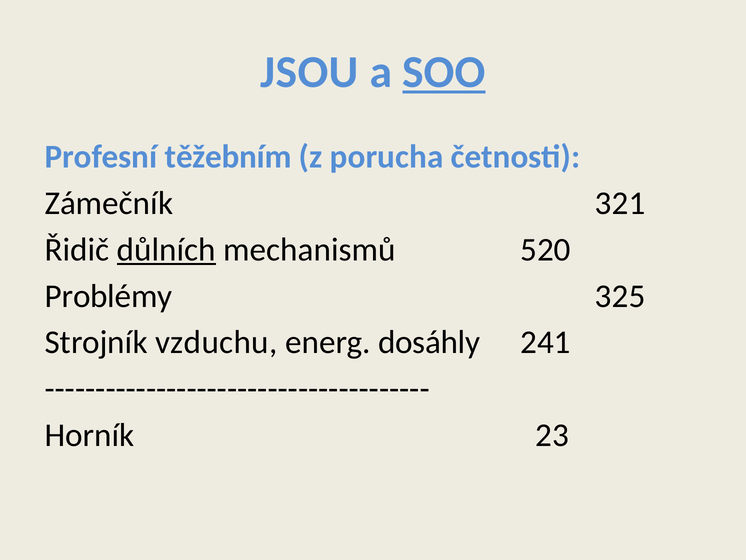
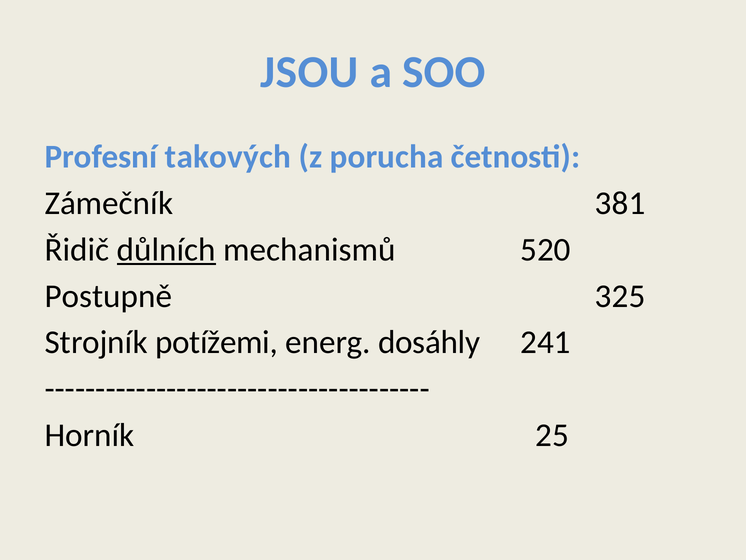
SOO underline: present -> none
těžebním: těžebním -> takových
321: 321 -> 381
Problémy: Problémy -> Postupně
vzduchu: vzduchu -> potížemi
23: 23 -> 25
